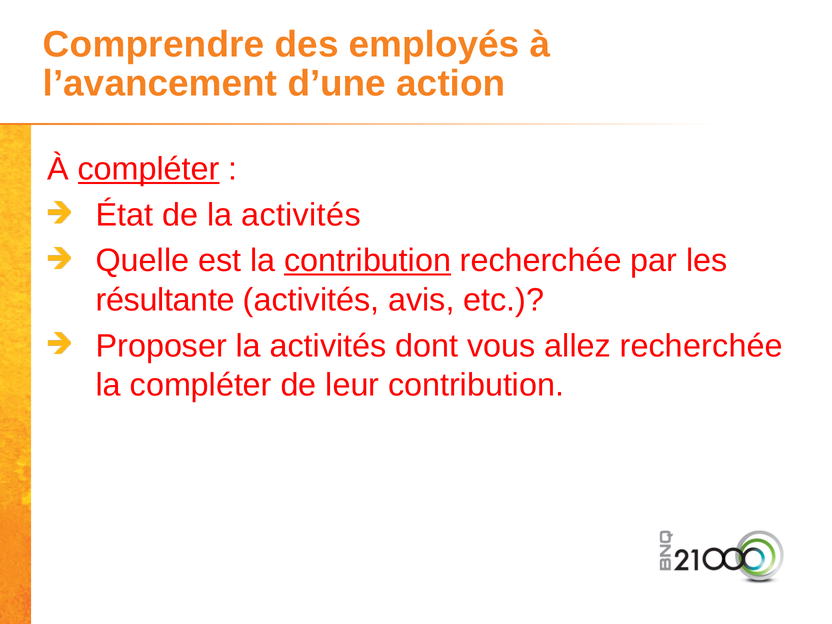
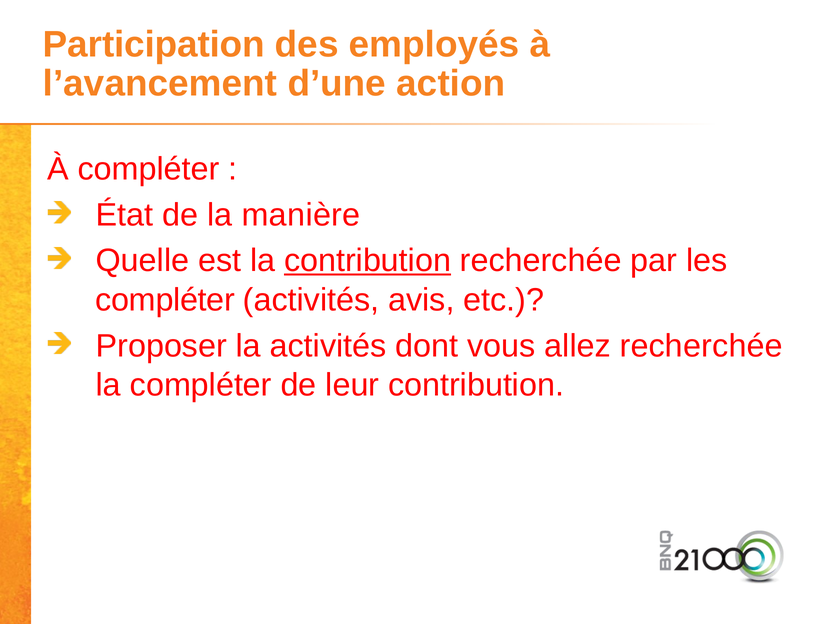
Comprendre: Comprendre -> Participation
compléter at (149, 169) underline: present -> none
de la activités: activités -> manière
résultante at (165, 300): résultante -> compléter
